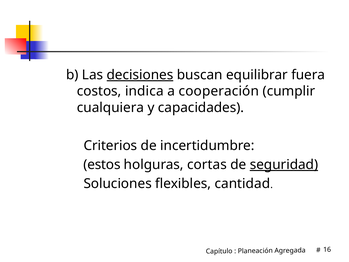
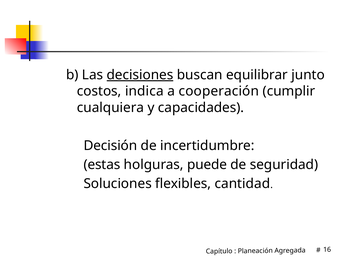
fuera: fuera -> junto
Criterios: Criterios -> Decisión
estos: estos -> estas
cortas: cortas -> puede
seguridad underline: present -> none
